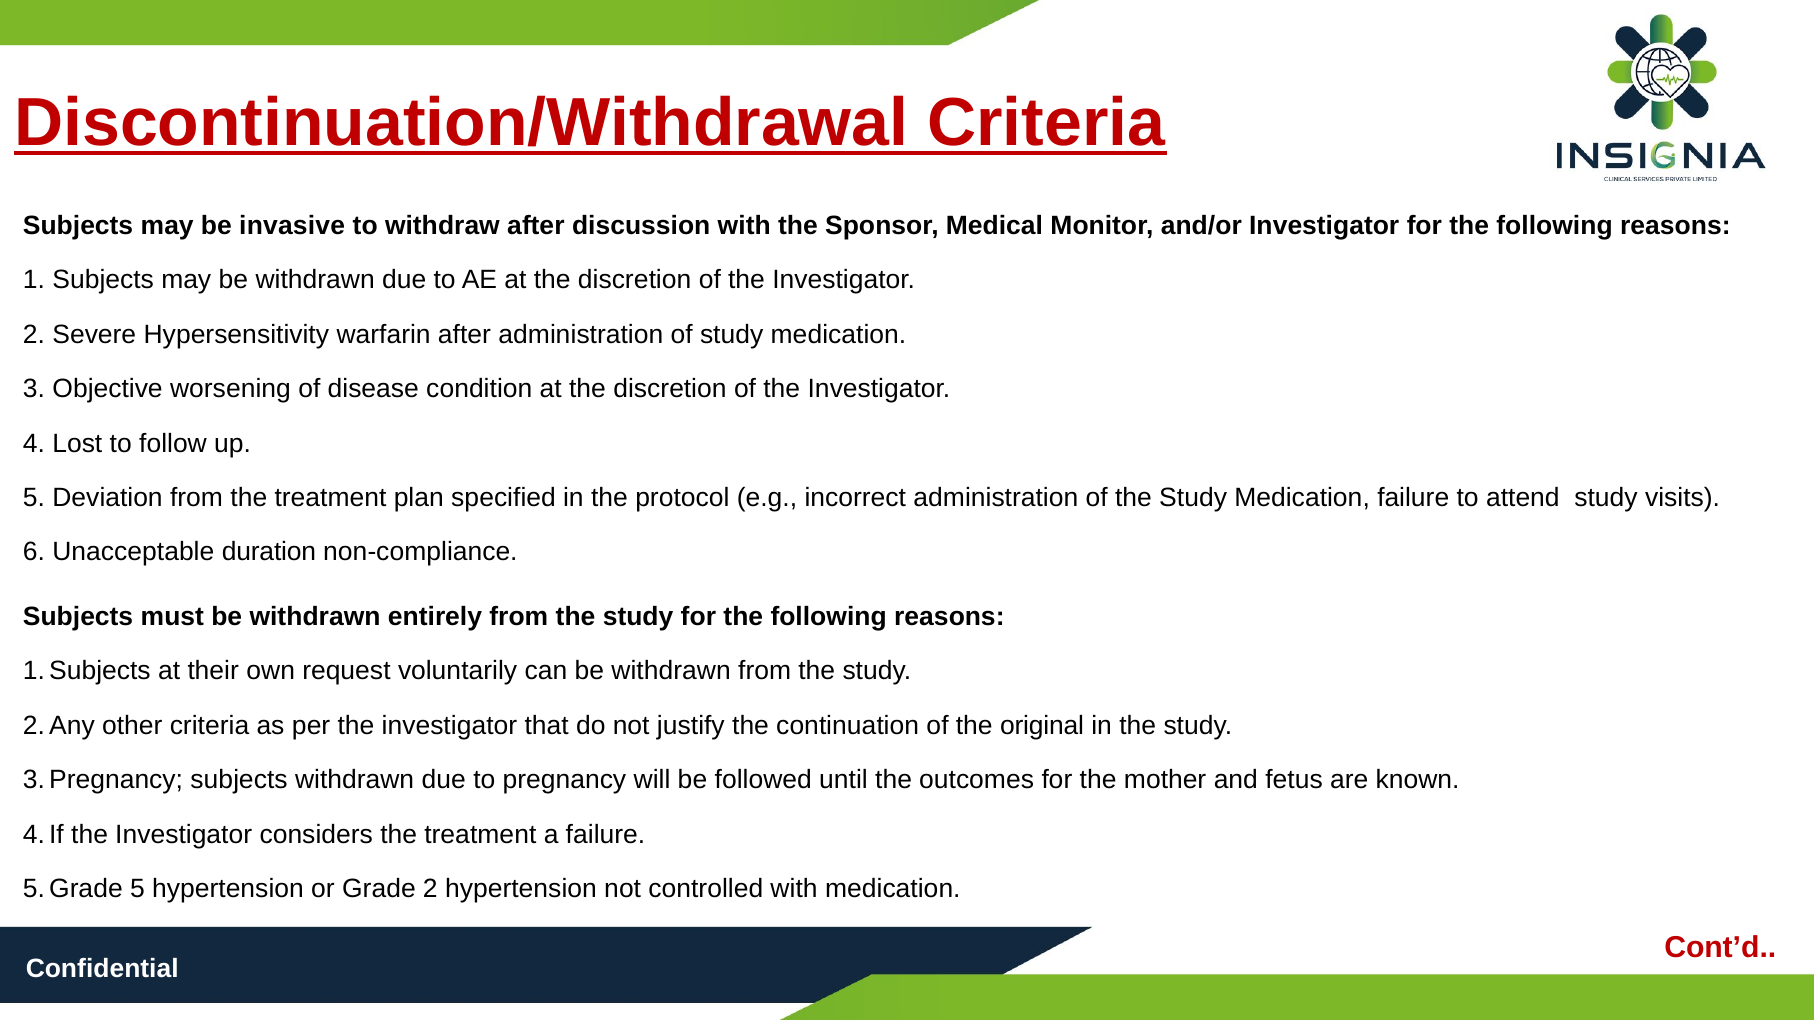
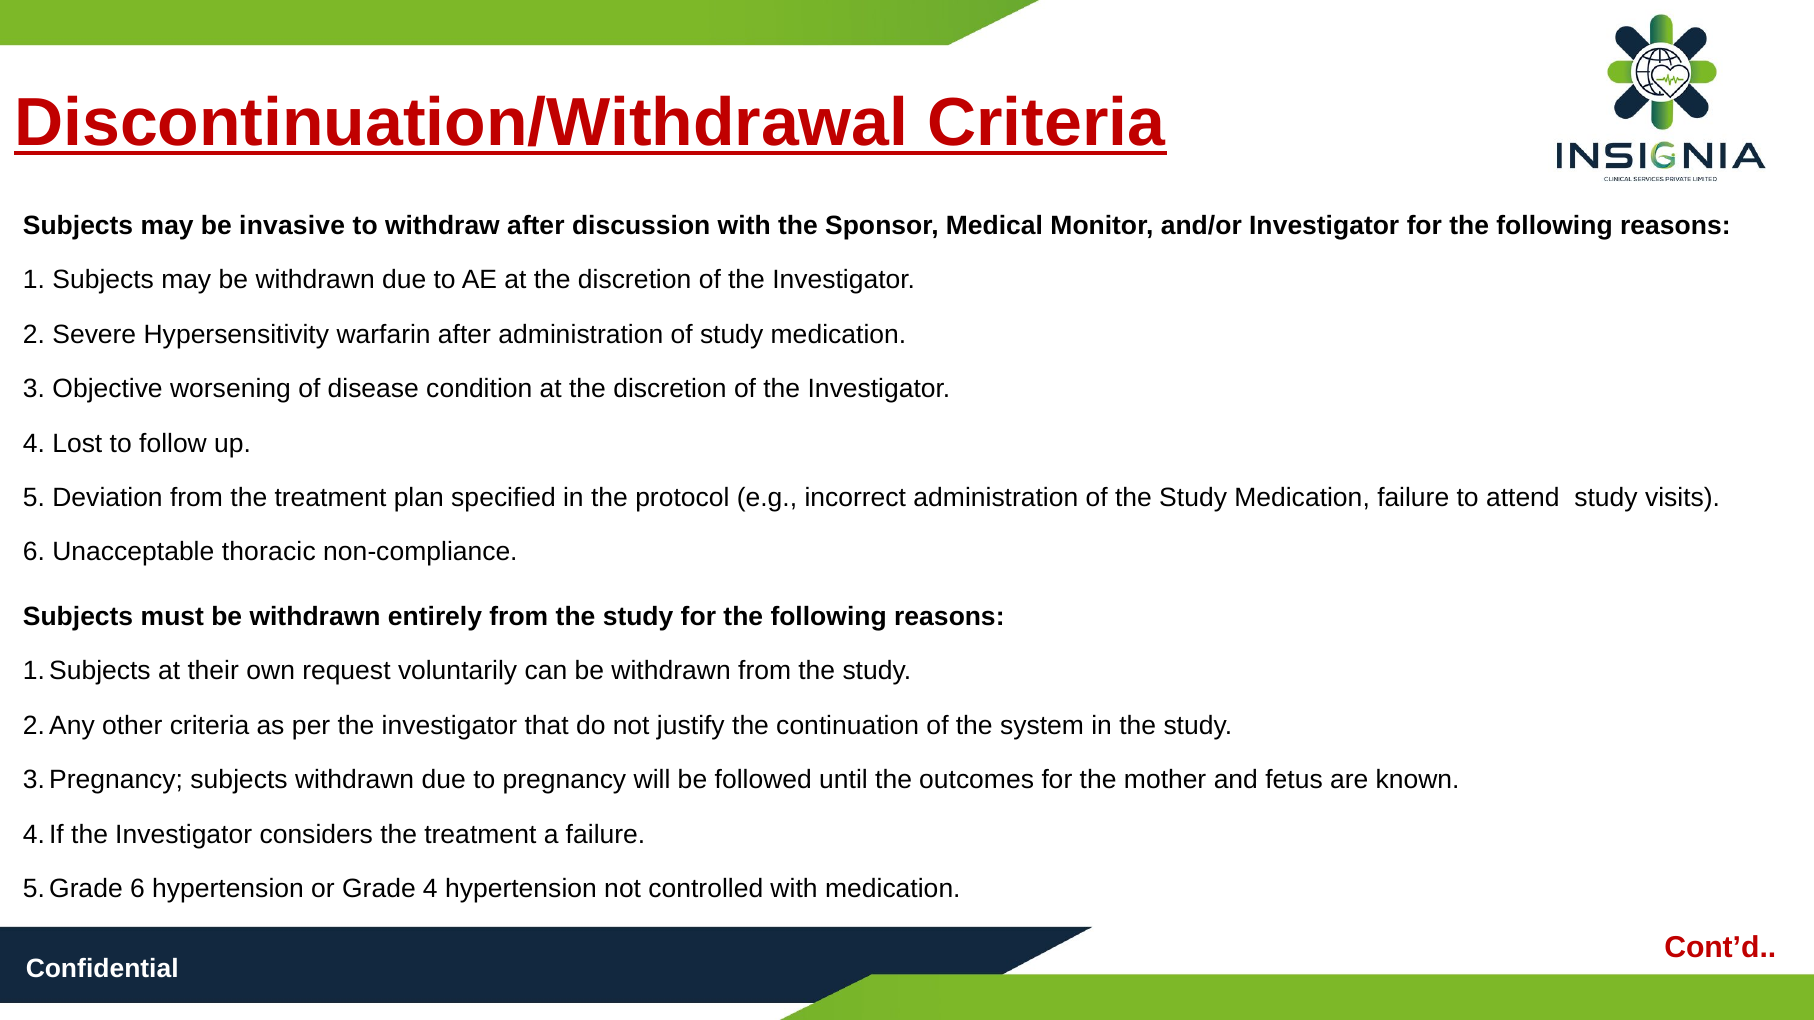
duration: duration -> thoracic
original: original -> system
5 at (137, 889): 5 -> 6
Grade 2: 2 -> 4
